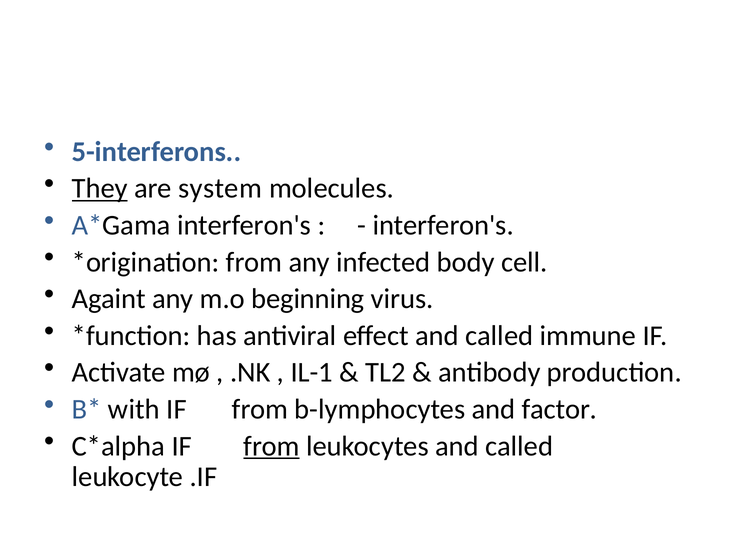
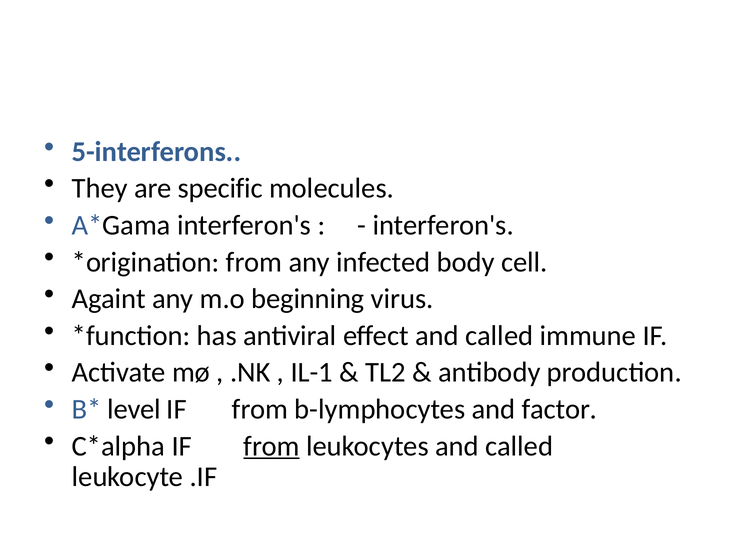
They underline: present -> none
system: system -> specific
with: with -> level
